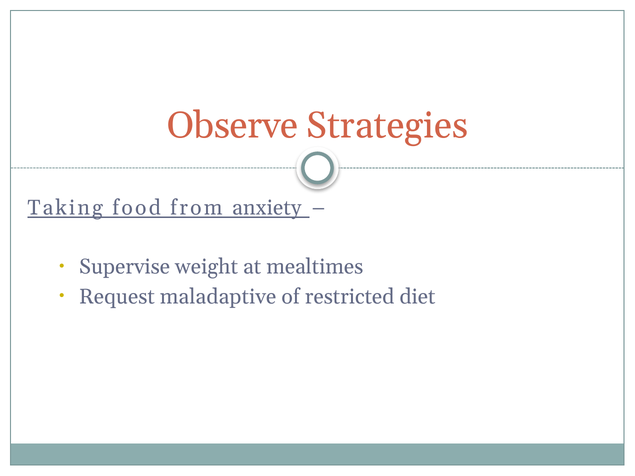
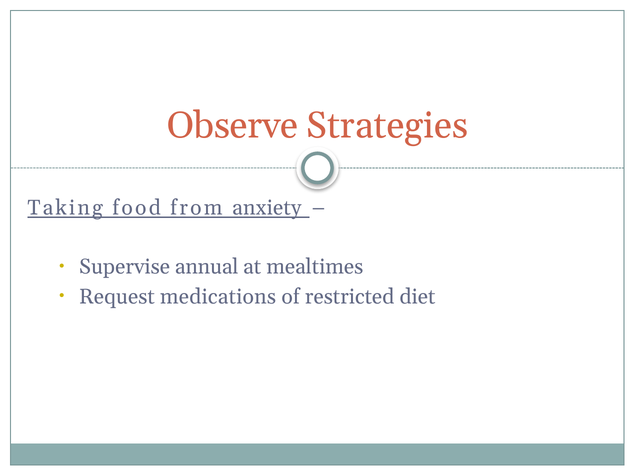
weight: weight -> annual
maladaptive: maladaptive -> medications
